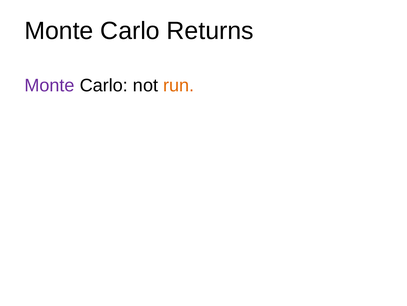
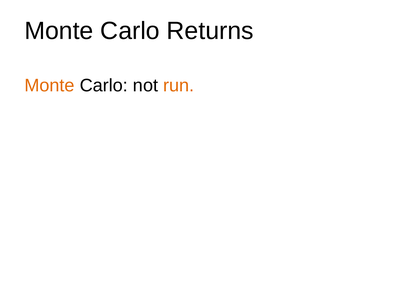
Monte at (49, 85) colour: purple -> orange
